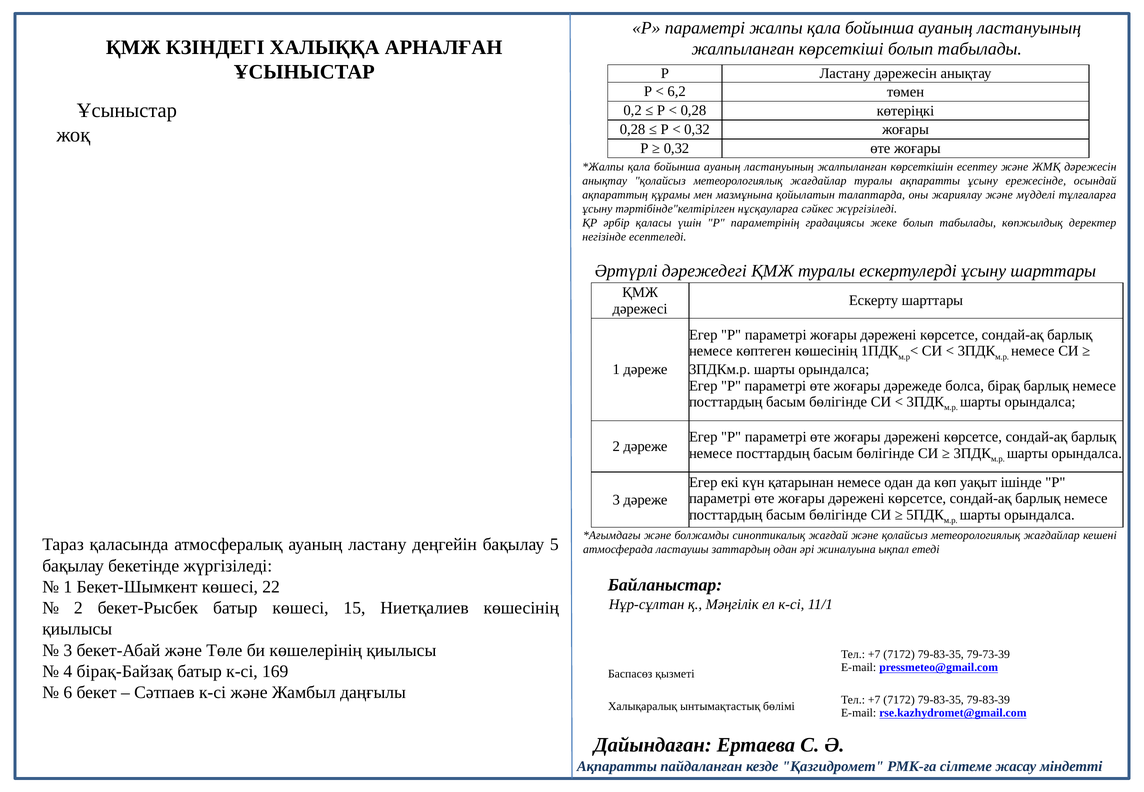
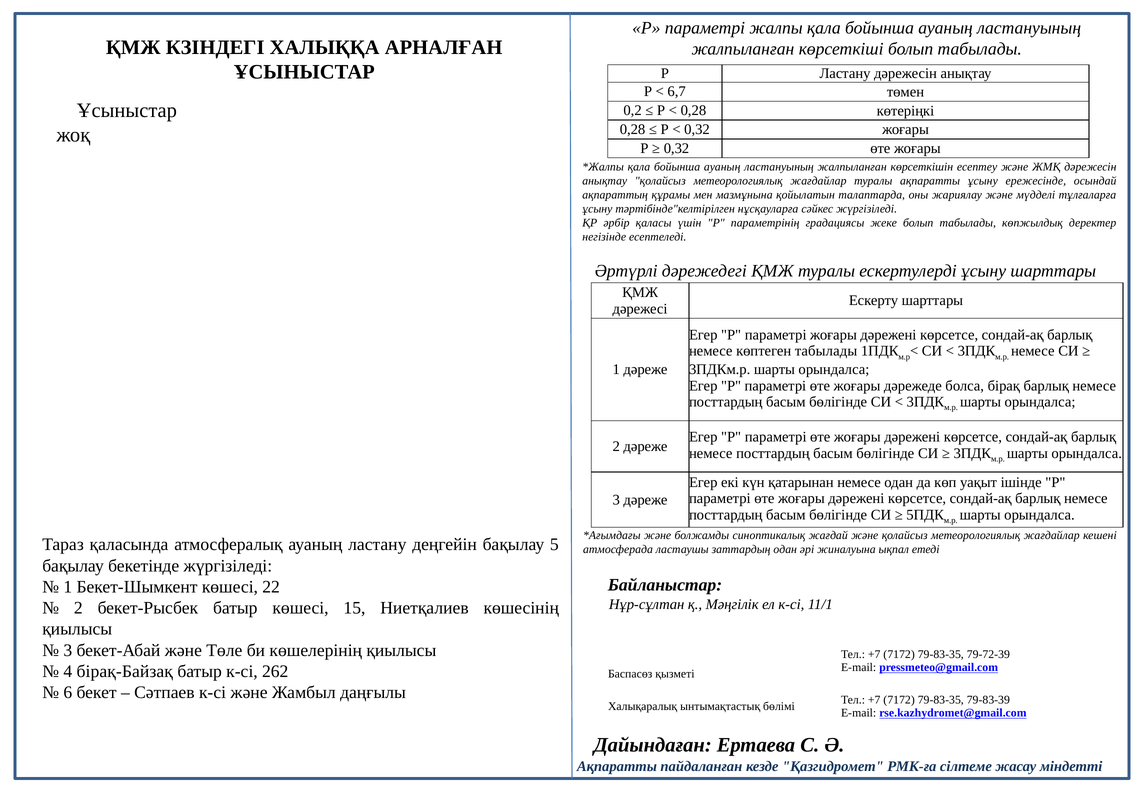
6,2: 6,2 -> 6,7
көптеген көшесінің: көшесінің -> табылады
79-73-39: 79-73-39 -> 79-72-39
169: 169 -> 262
